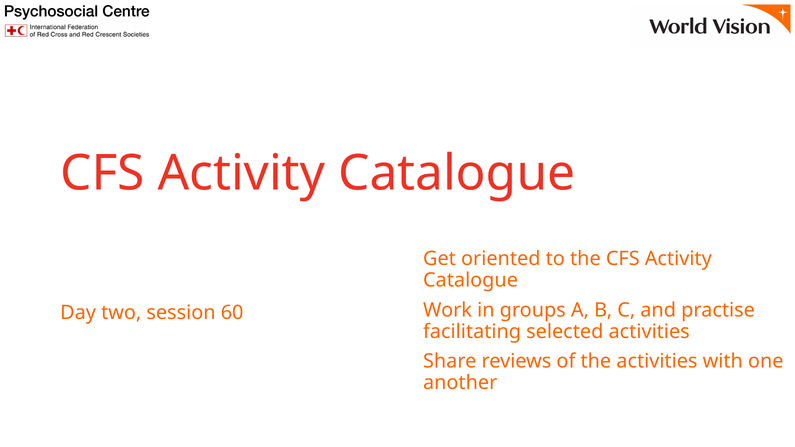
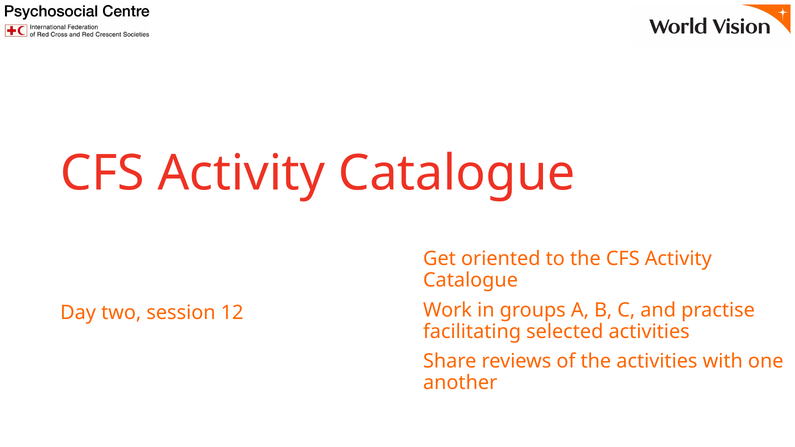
60: 60 -> 12
